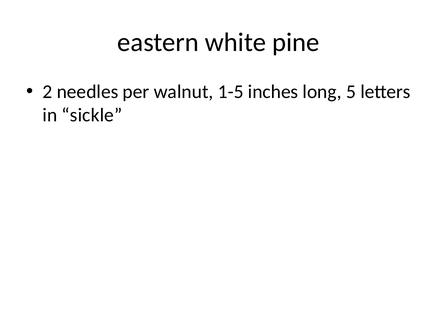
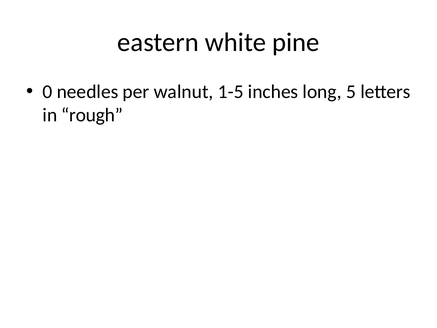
2: 2 -> 0
sickle: sickle -> rough
